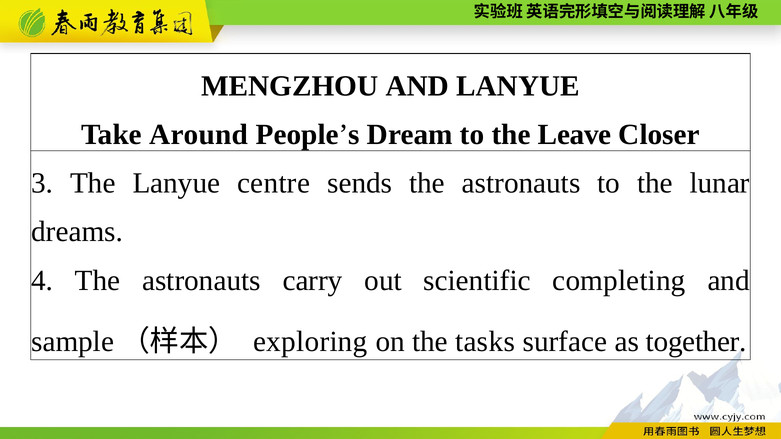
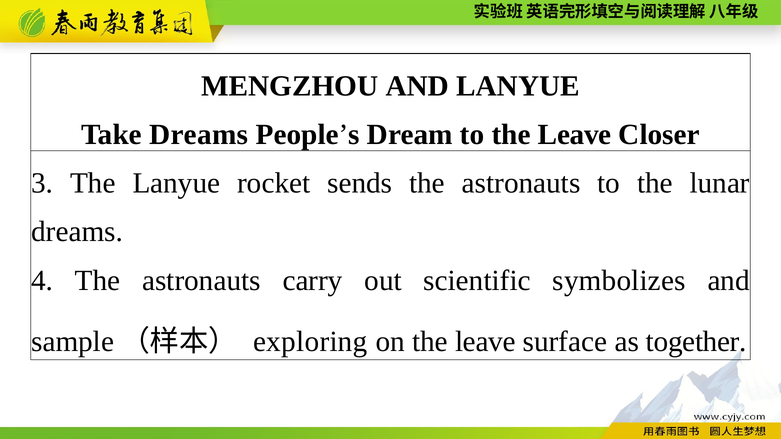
Take Around: Around -> Dreams
centre: centre -> rocket
completing: completing -> symbolizes
on the tasks: tasks -> leave
